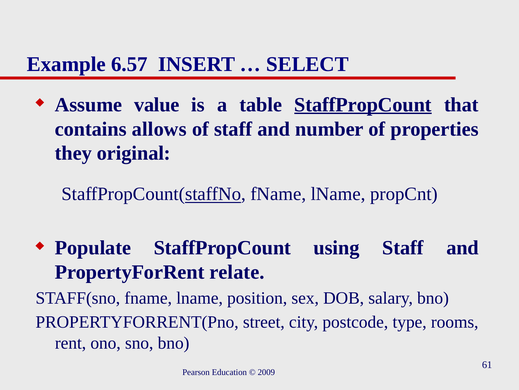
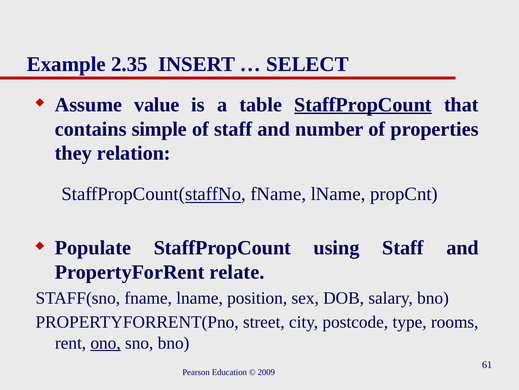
6.57: 6.57 -> 2.35
allows: allows -> simple
original: original -> relation
ono underline: none -> present
